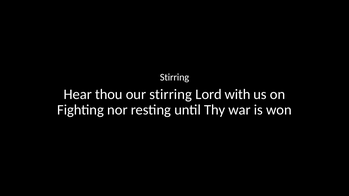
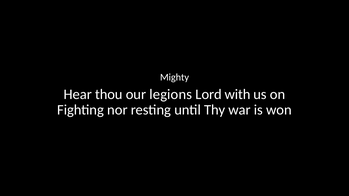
Stirring at (175, 77): Stirring -> Mighty
our stirring: stirring -> legions
